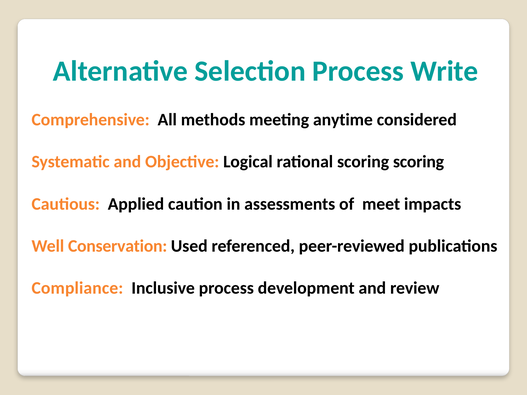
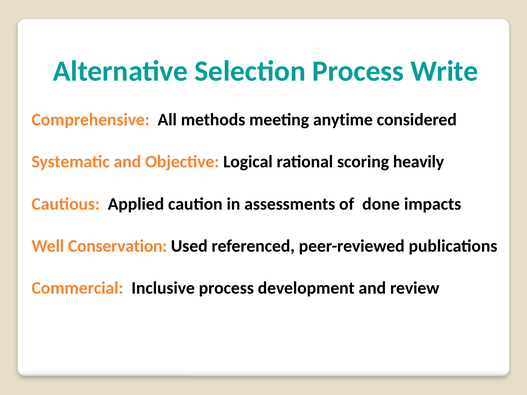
scoring scoring: scoring -> heavily
meet: meet -> done
Compliance: Compliance -> Commercial
